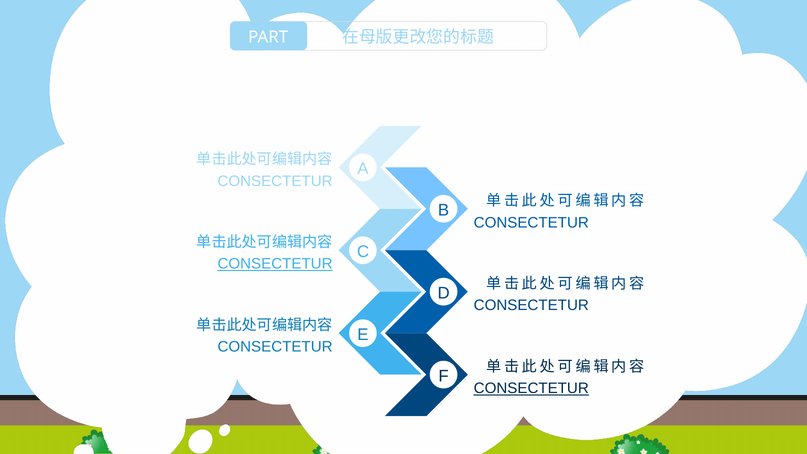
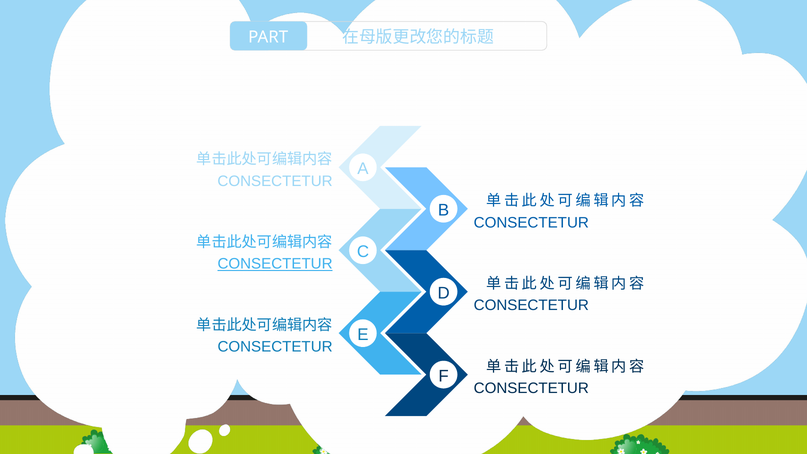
CONSECTETUR at (531, 388) underline: present -> none
